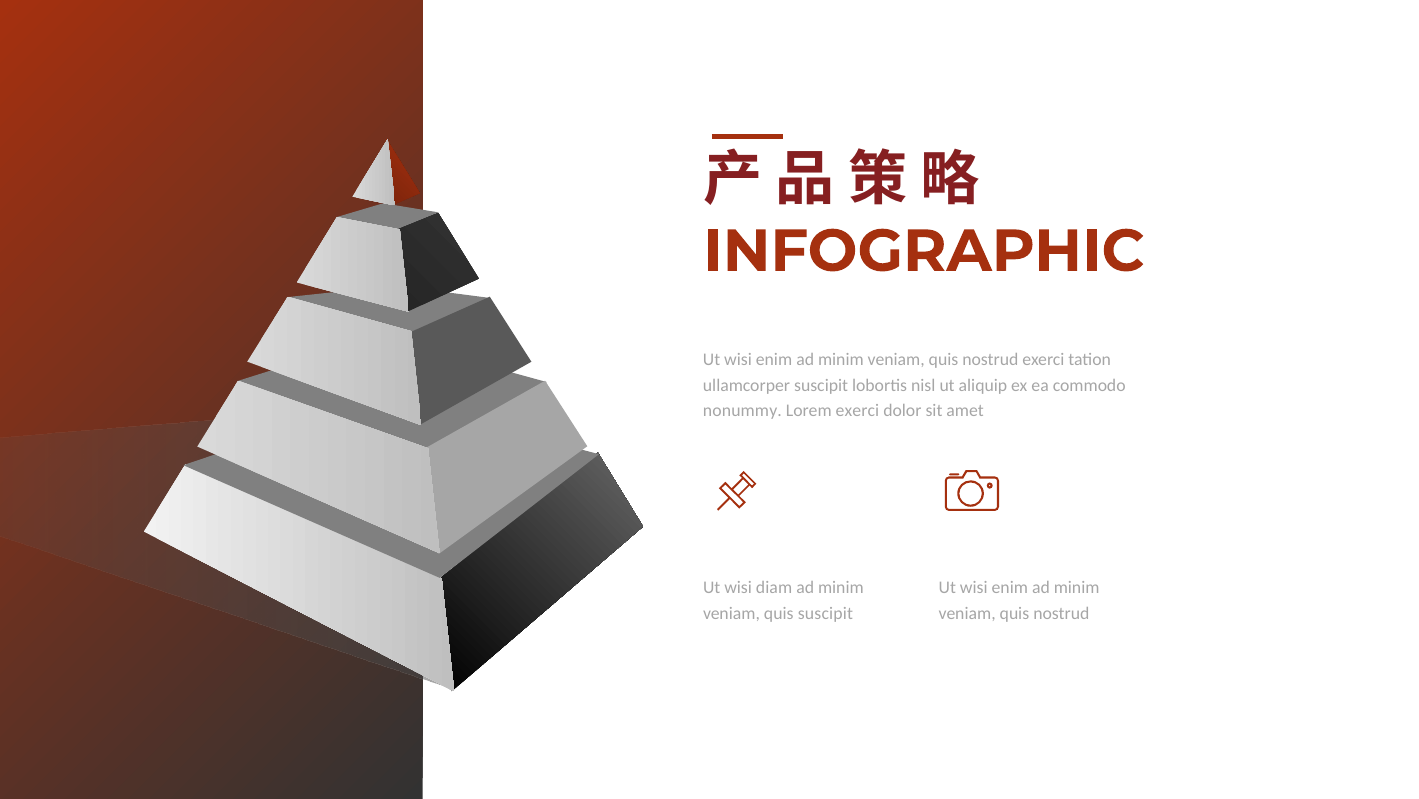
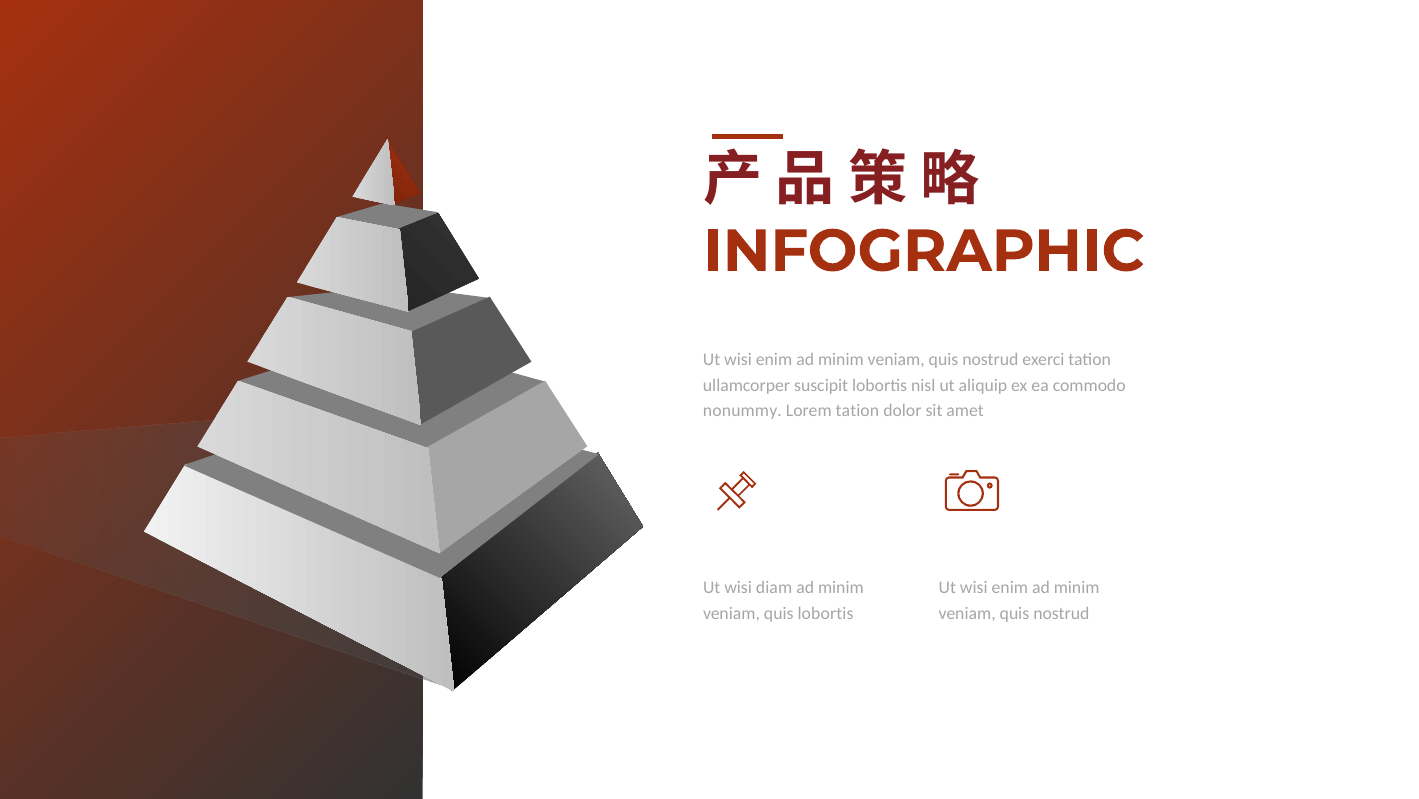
Lorem exerci: exerci -> tation
quis suscipit: suscipit -> lobortis
